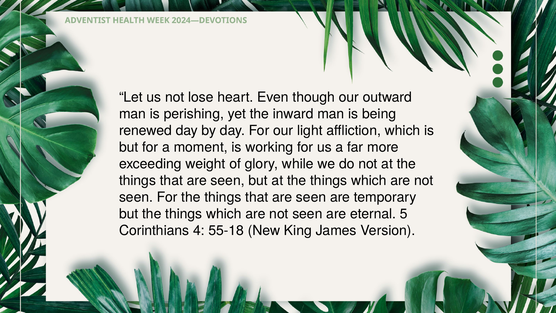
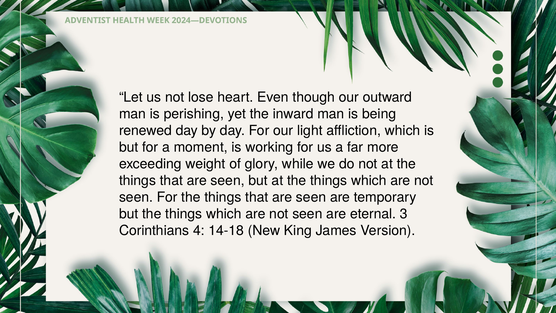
5: 5 -> 3
55-18: 55-18 -> 14-18
